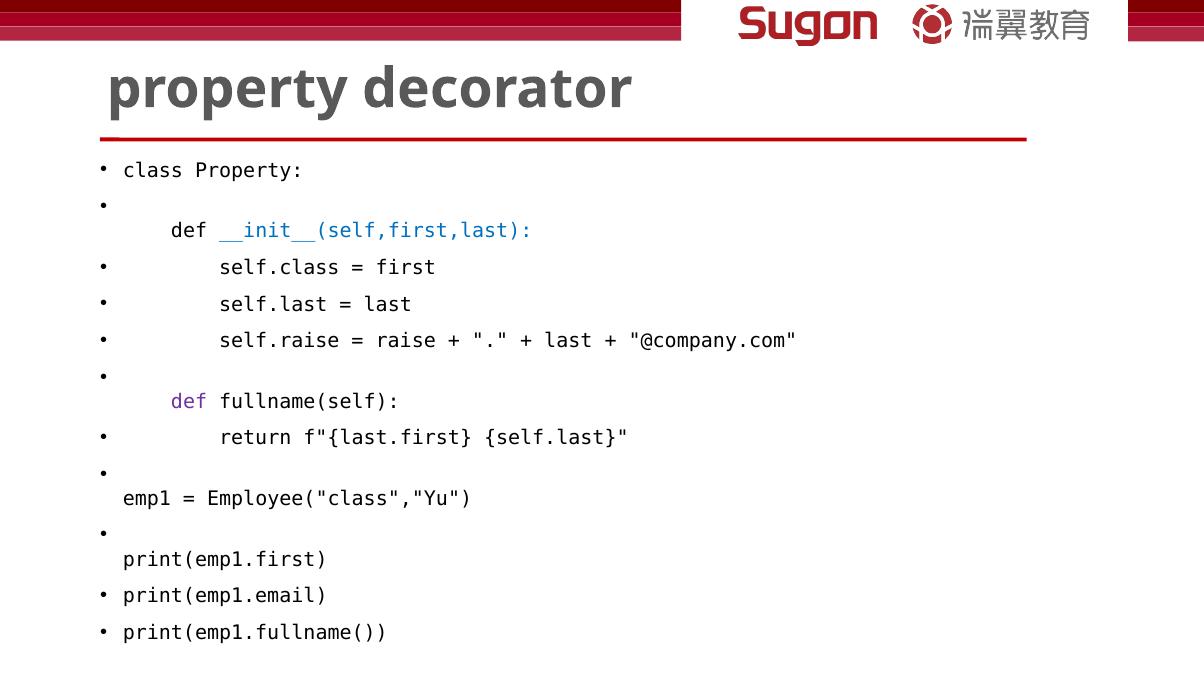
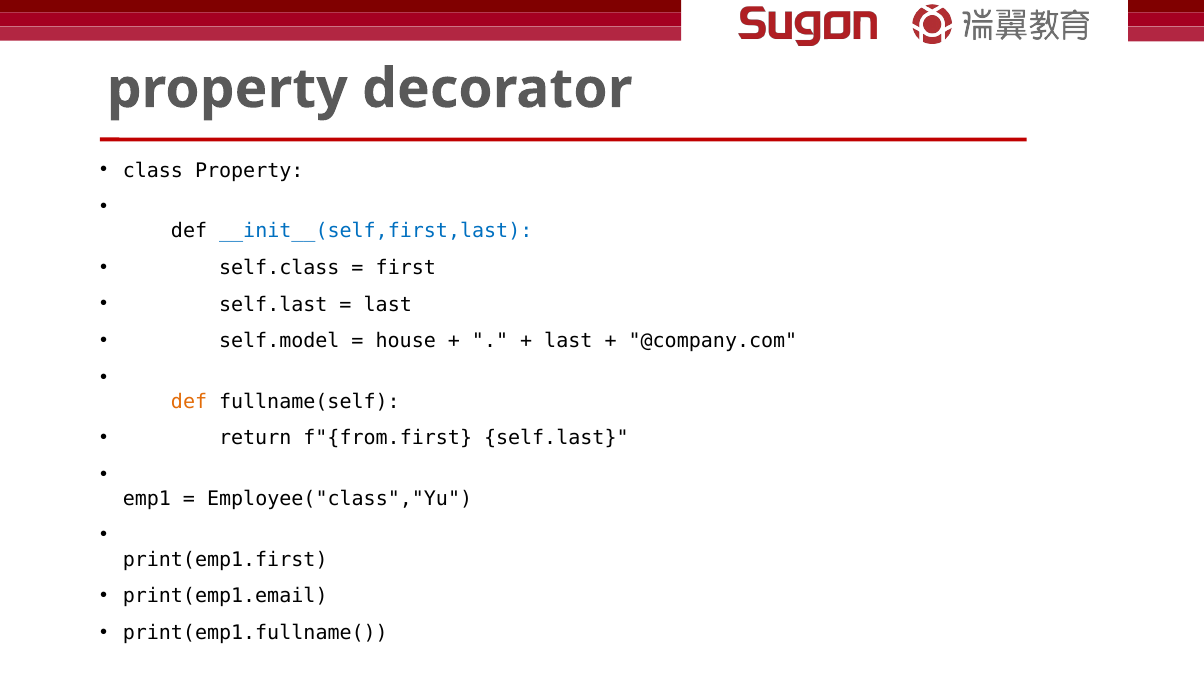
self.raise: self.raise -> self.model
raise: raise -> house
def at (189, 402) colour: purple -> orange
f"{last.first: f"{last.first -> f"{from.first
